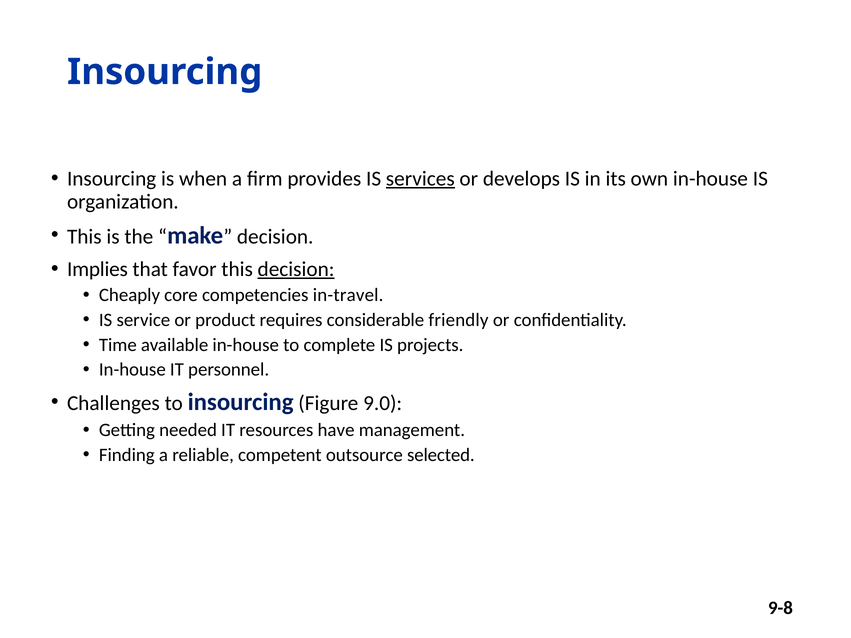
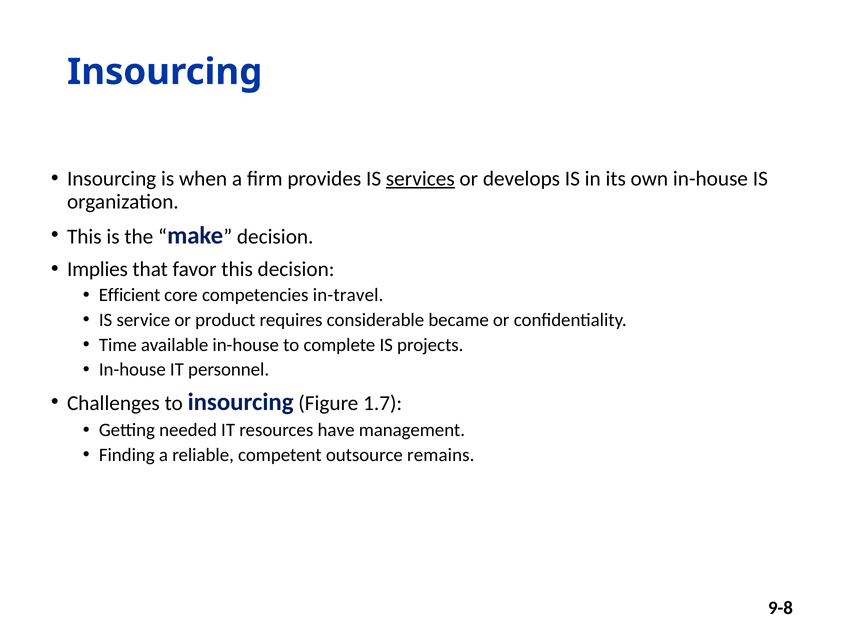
decision at (296, 269) underline: present -> none
Cheaply: Cheaply -> Efficient
friendly: friendly -> became
9.0: 9.0 -> 1.7
selected: selected -> remains
